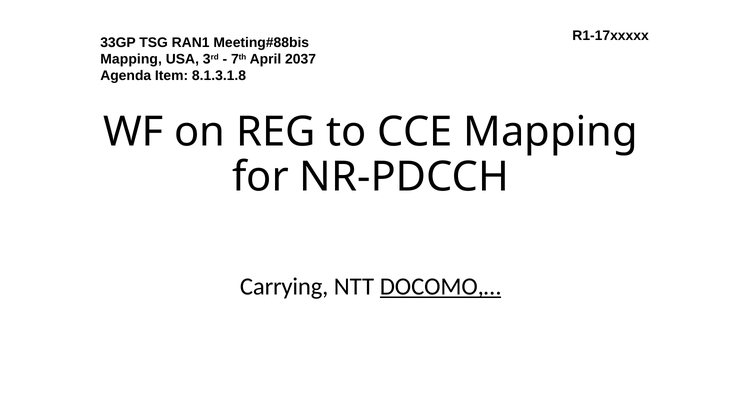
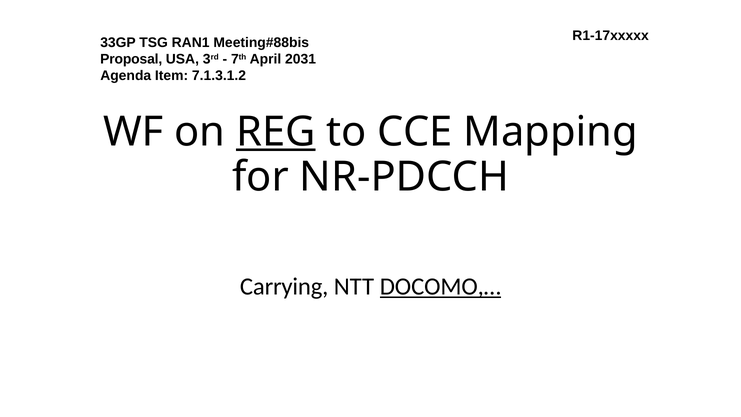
Mapping at (131, 59): Mapping -> Proposal
2037: 2037 -> 2031
8.1.3.1.8: 8.1.3.1.8 -> 7.1.3.1.2
REG underline: none -> present
